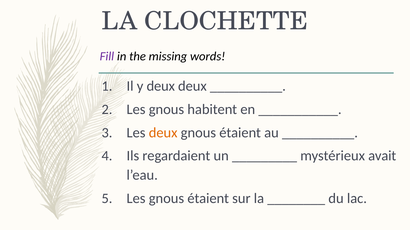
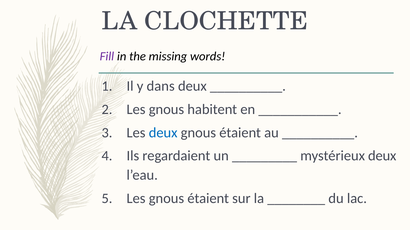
y deux: deux -> dans
deux at (163, 133) colour: orange -> blue
mystérieux avait: avait -> deux
